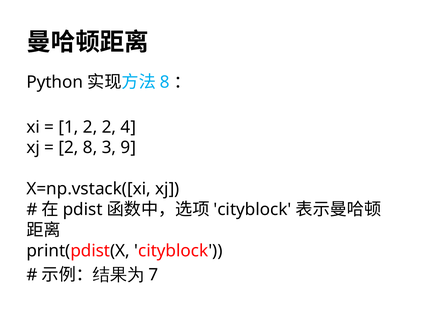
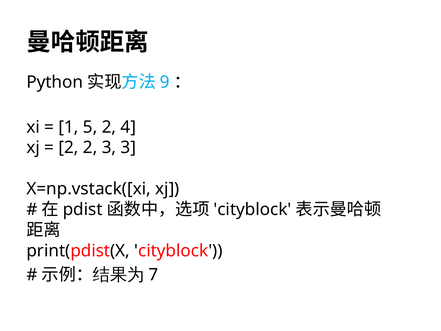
8 at (165, 82): 8 -> 9
1 2: 2 -> 5
2 8: 8 -> 2
3 9: 9 -> 3
